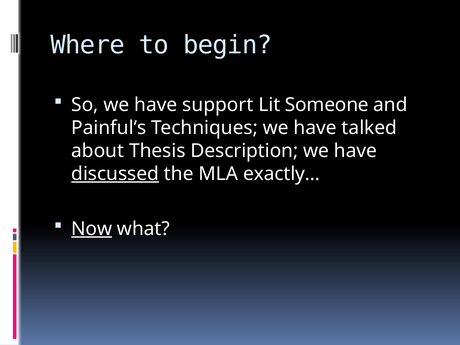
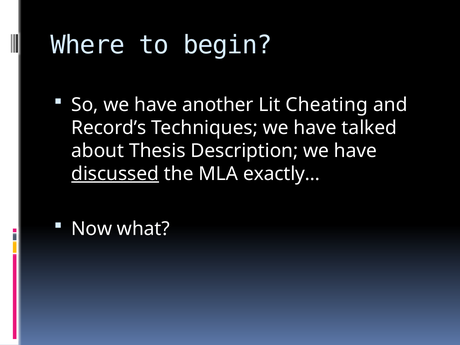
support: support -> another
Someone: Someone -> Cheating
Painful’s: Painful’s -> Record’s
Now underline: present -> none
